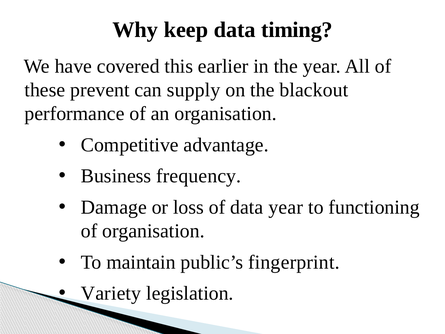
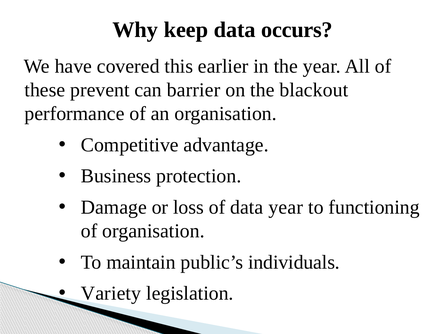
timing: timing -> occurs
supply: supply -> barrier
frequency: frequency -> protection
fingerprint: fingerprint -> individuals
